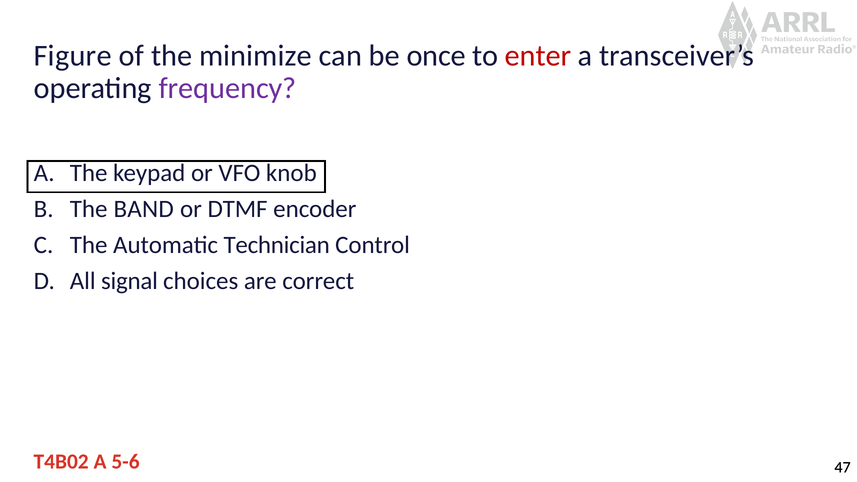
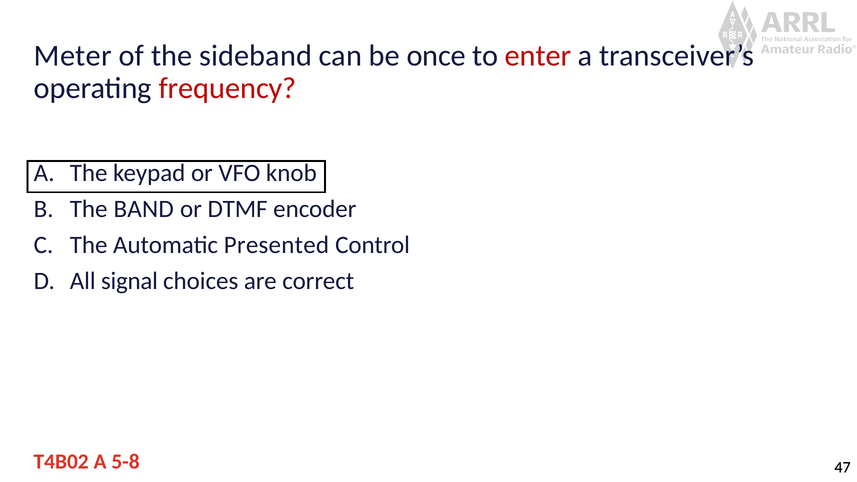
Figure: Figure -> Meter
minimize: minimize -> sideband
frequency colour: purple -> red
Technician: Technician -> Presented
5-6: 5-6 -> 5-8
